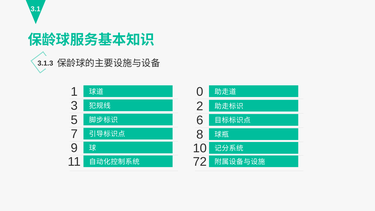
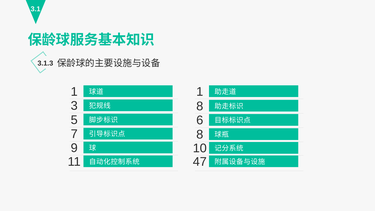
0 at (200, 92): 0 -> 1
2 at (200, 106): 2 -> 8
72: 72 -> 47
